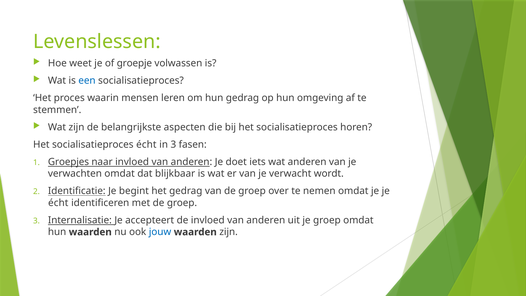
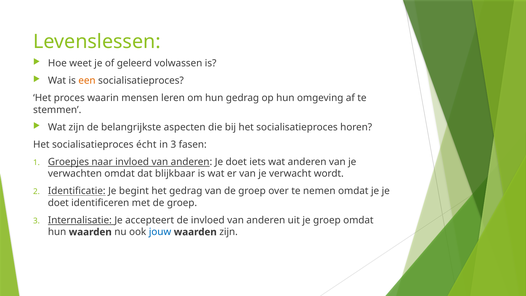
groepje: groepje -> geleerd
een colour: blue -> orange
écht at (58, 203): écht -> doet
